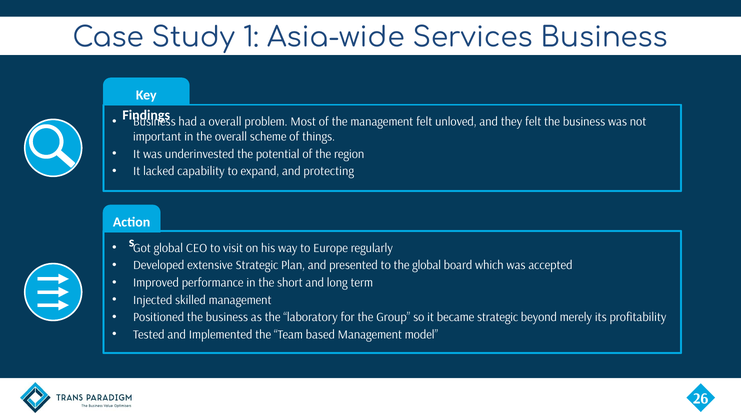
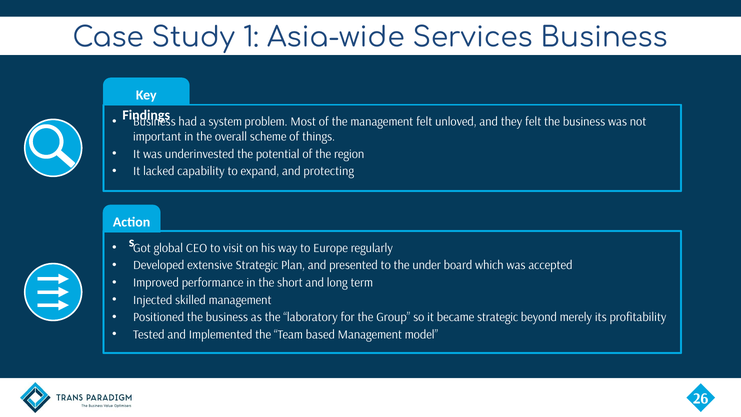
a overall: overall -> system
the global: global -> under
